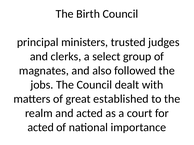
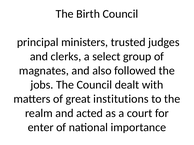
established: established -> institutions
acted at (41, 128): acted -> enter
